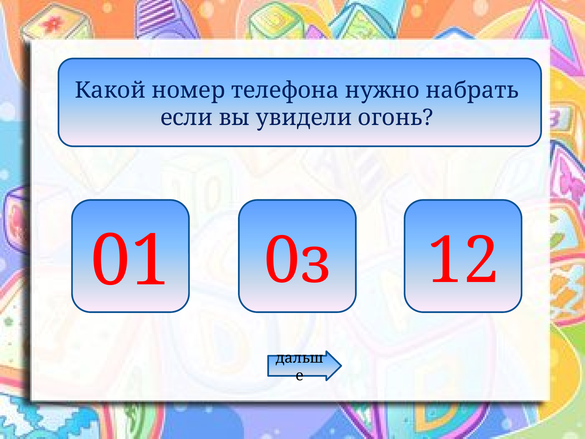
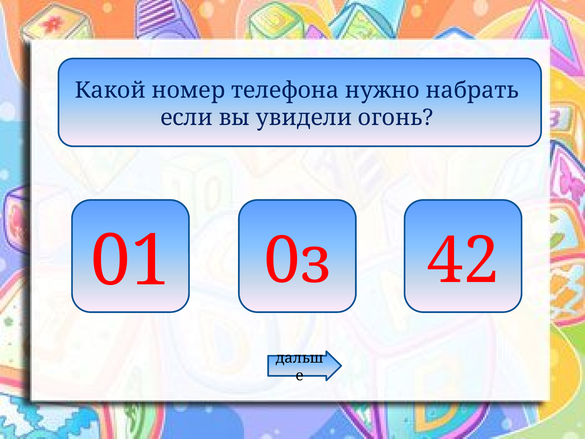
12: 12 -> 42
